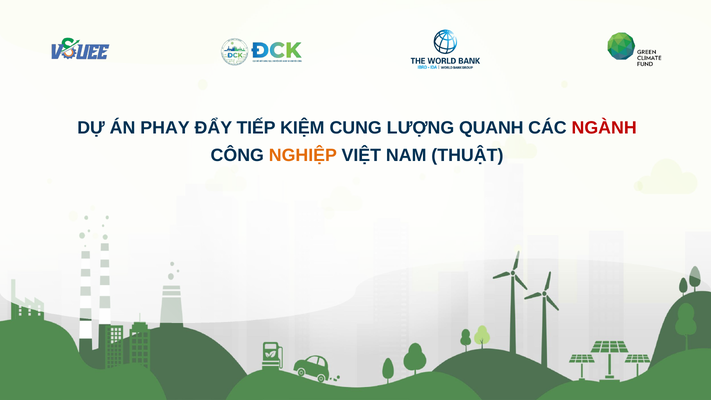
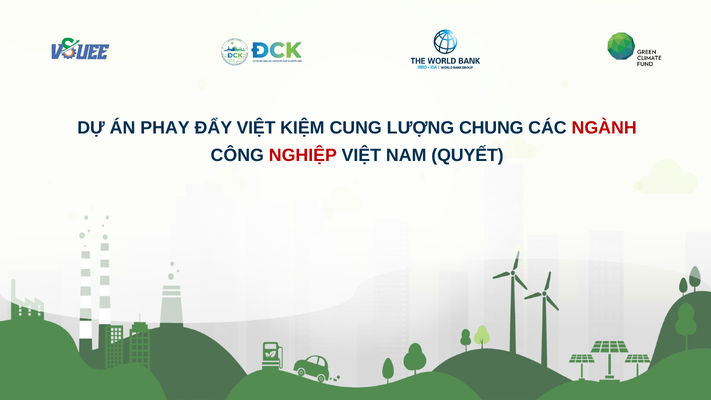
ĐẨY TIẾP: TIẾP -> VIỆT
QUANH: QUANH -> CHUNG
NGHIỆP colour: orange -> red
THUẬT: THUẬT -> QUYẾT
